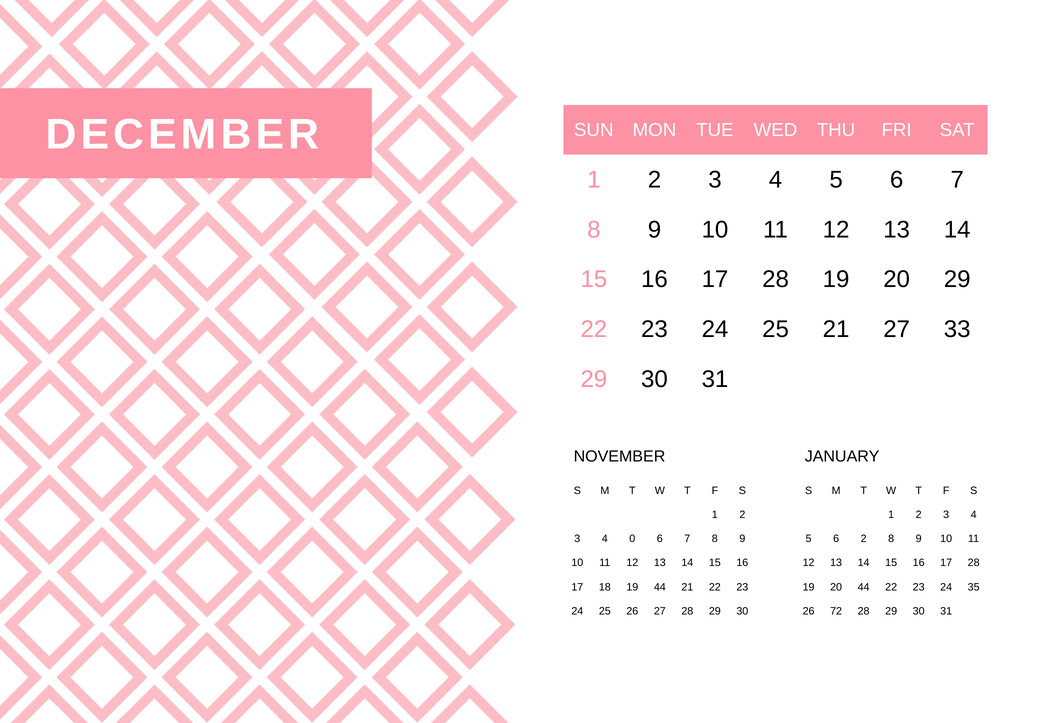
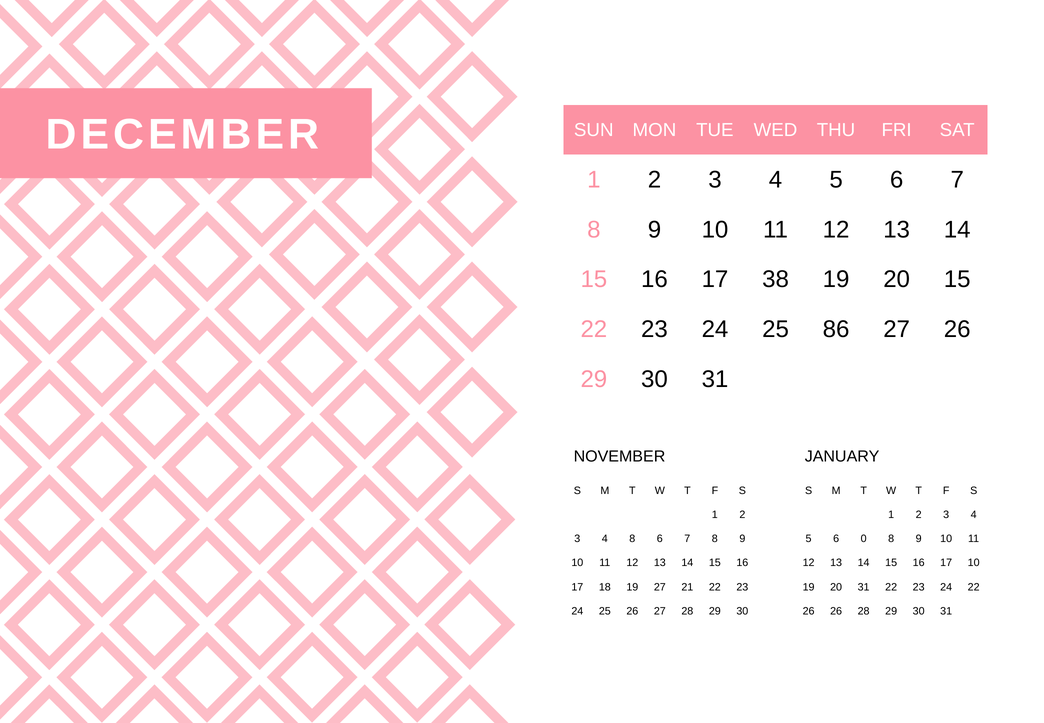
28 at (776, 279): 28 -> 38
20 29: 29 -> 15
25 21: 21 -> 86
27 33: 33 -> 26
4 0: 0 -> 8
6 2: 2 -> 0
28 at (974, 563): 28 -> 10
19 44: 44 -> 27
20 44: 44 -> 31
24 35: 35 -> 22
26 72: 72 -> 26
